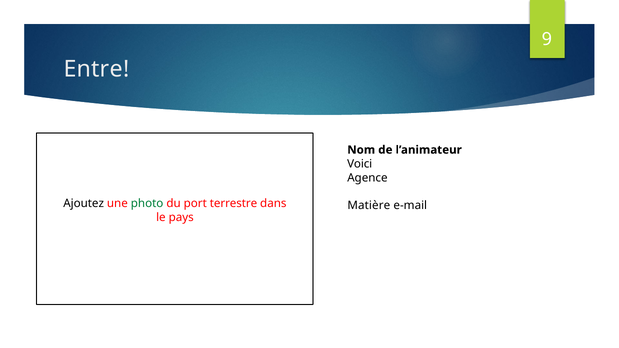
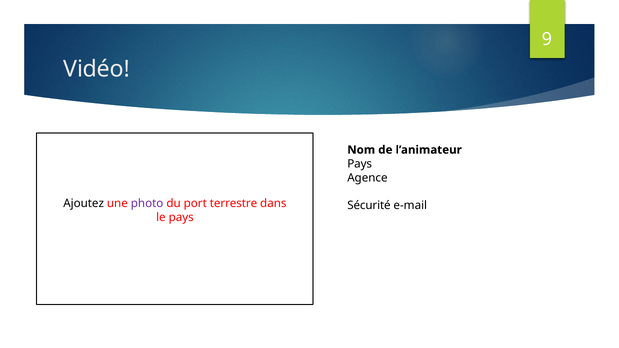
Entre: Entre -> Vidéo
Voici at (360, 164): Voici -> Pays
photo colour: green -> purple
Matière: Matière -> Sécurité
